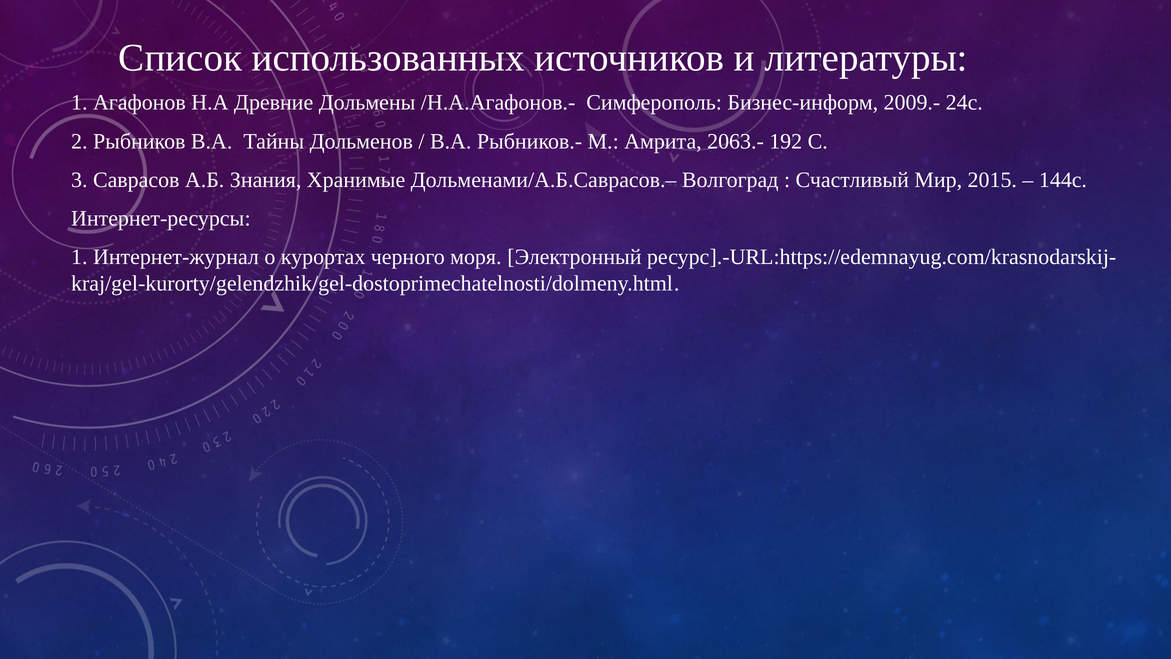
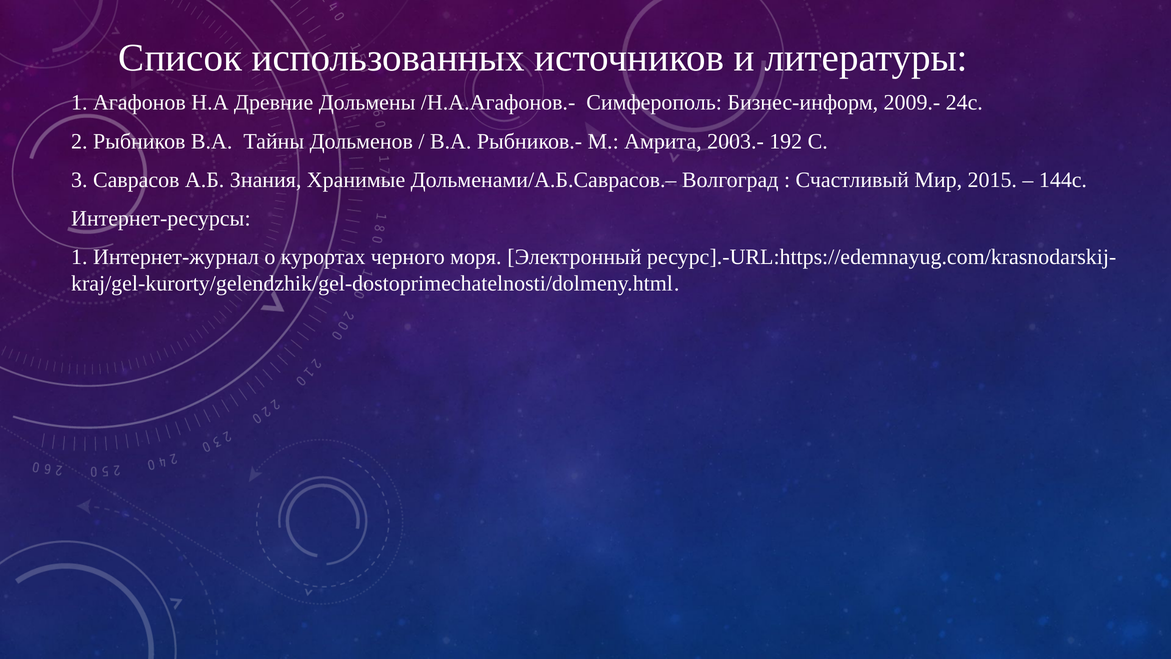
2063.-: 2063.- -> 2003.-
